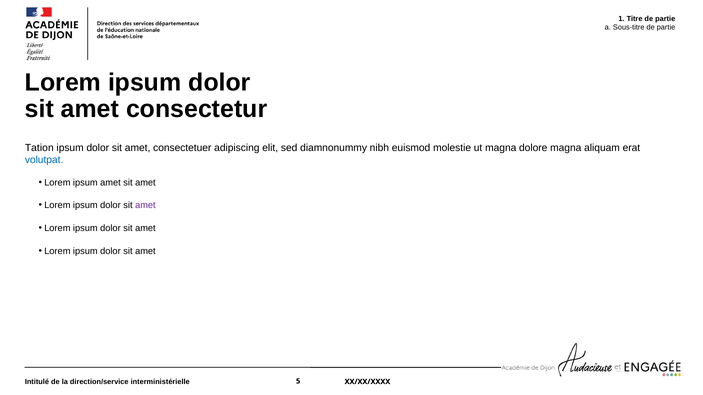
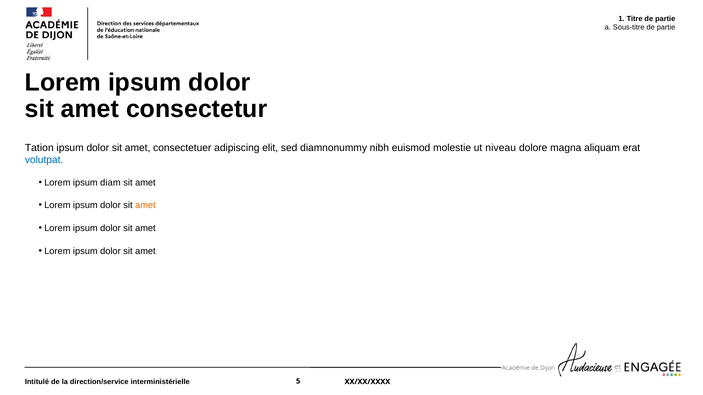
ut magna: magna -> niveau
ipsum amet: amet -> diam
amet at (145, 206) colour: purple -> orange
